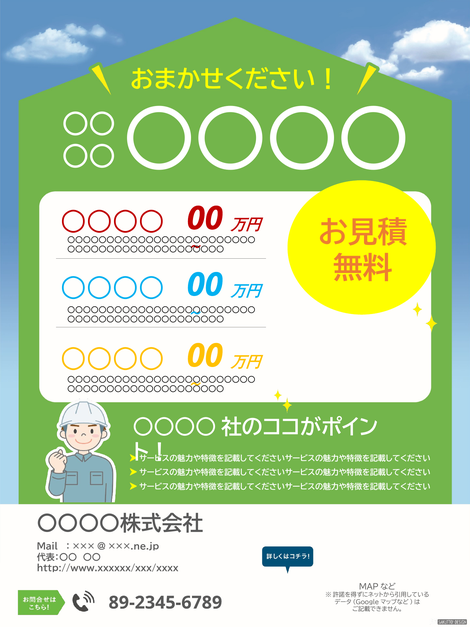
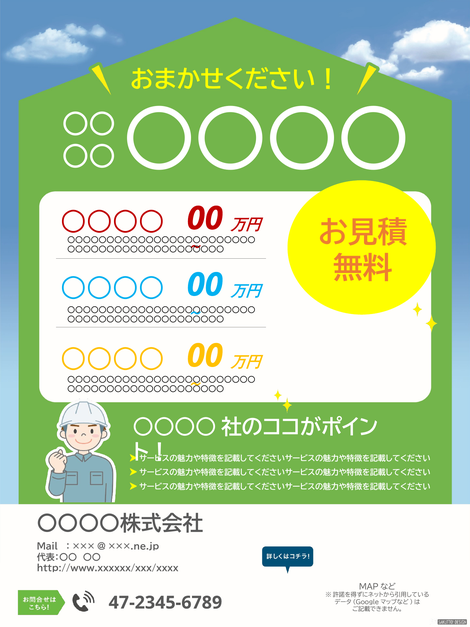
89-2345-6789: 89-2345-6789 -> 47-2345-6789
